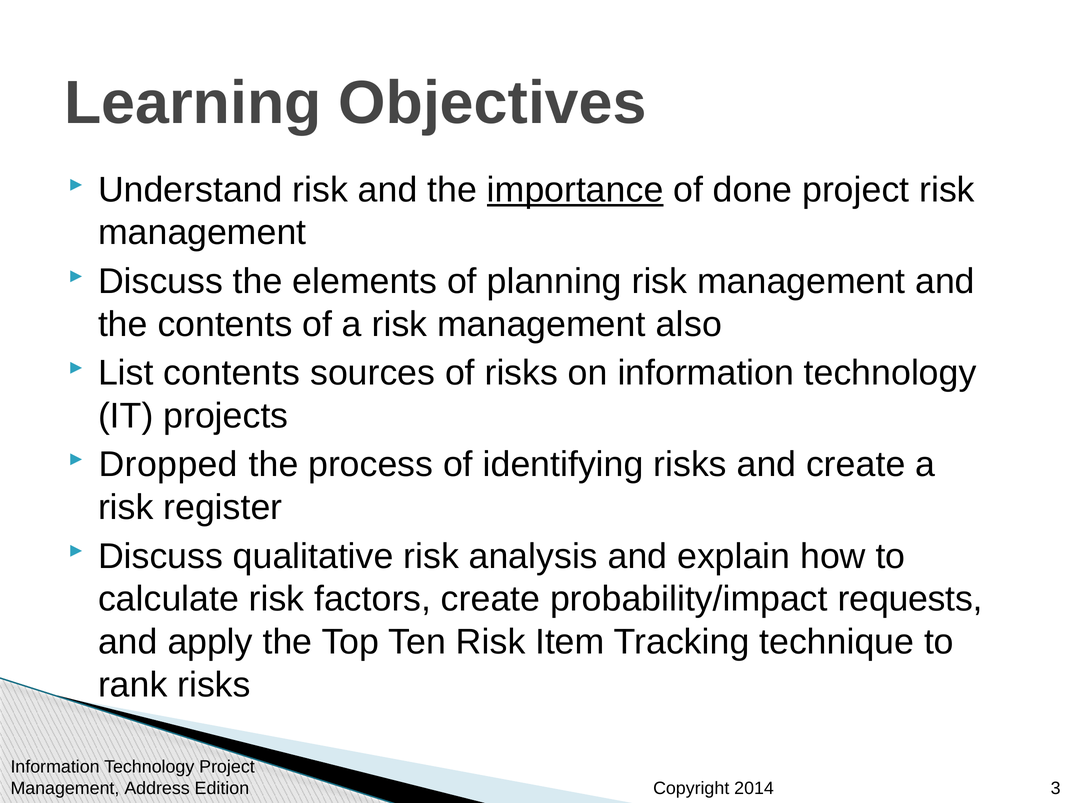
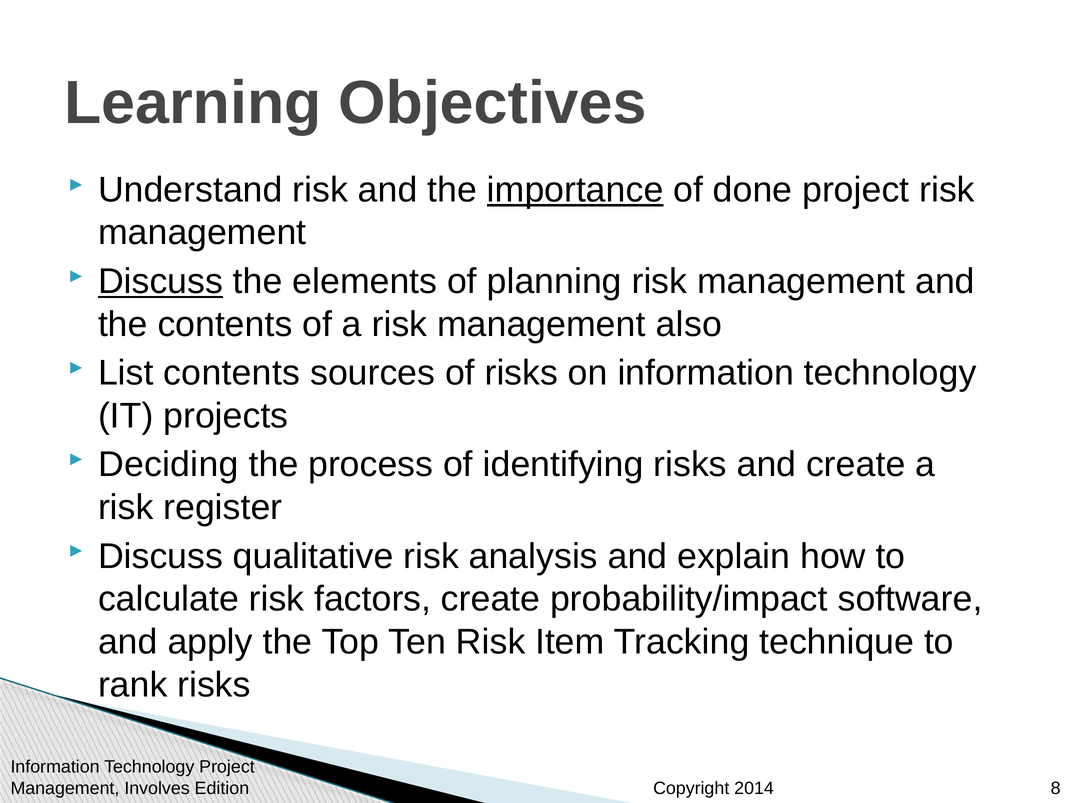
Discuss at (161, 282) underline: none -> present
Dropped: Dropped -> Deciding
requests: requests -> software
Address: Address -> Involves
3: 3 -> 8
